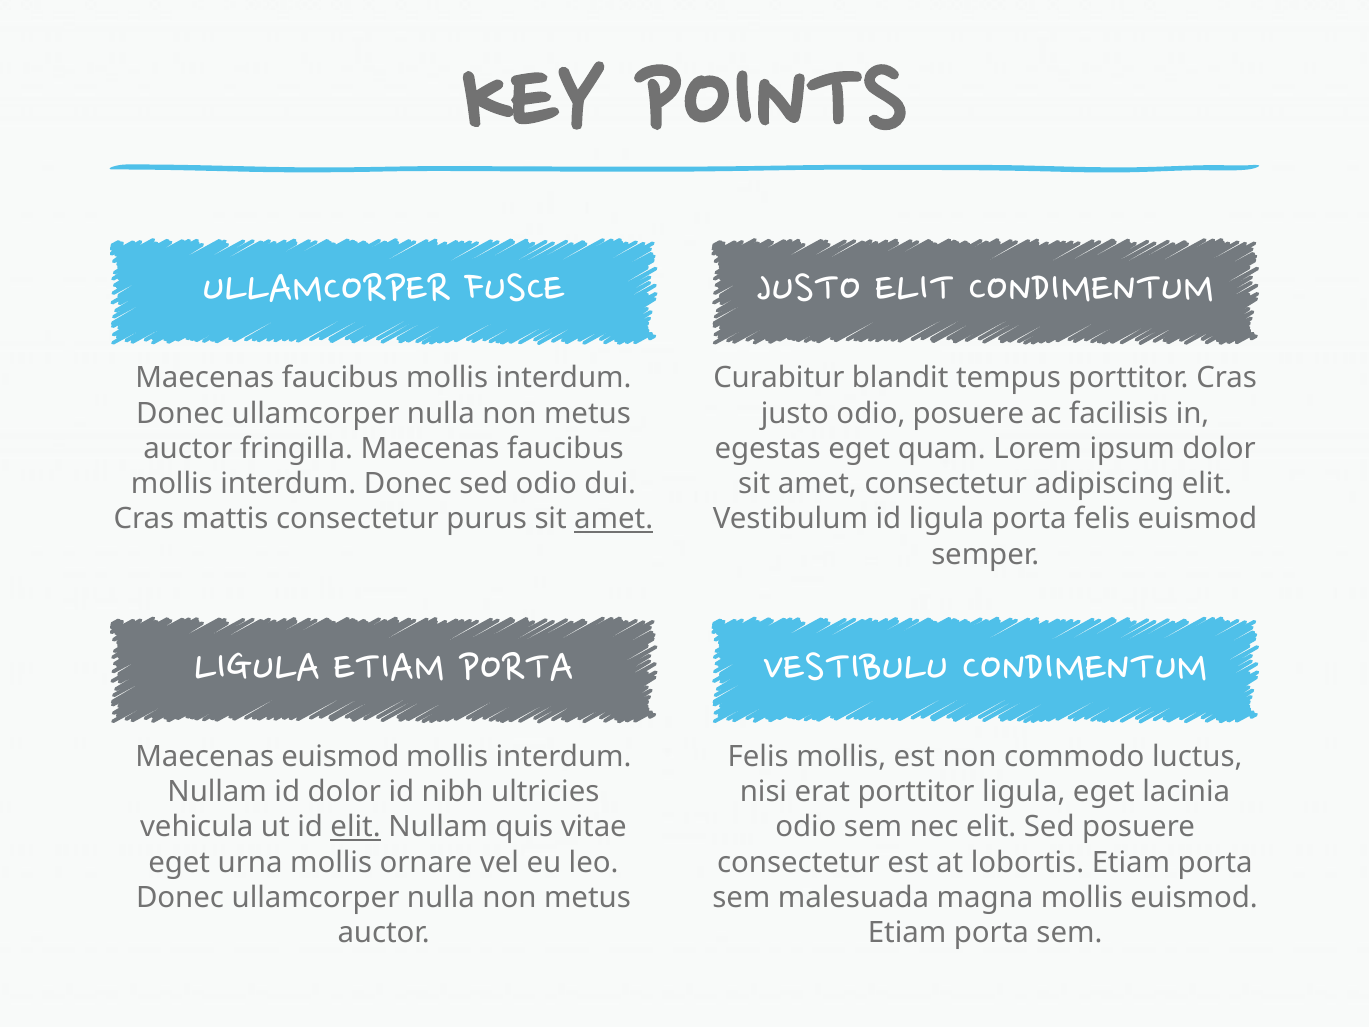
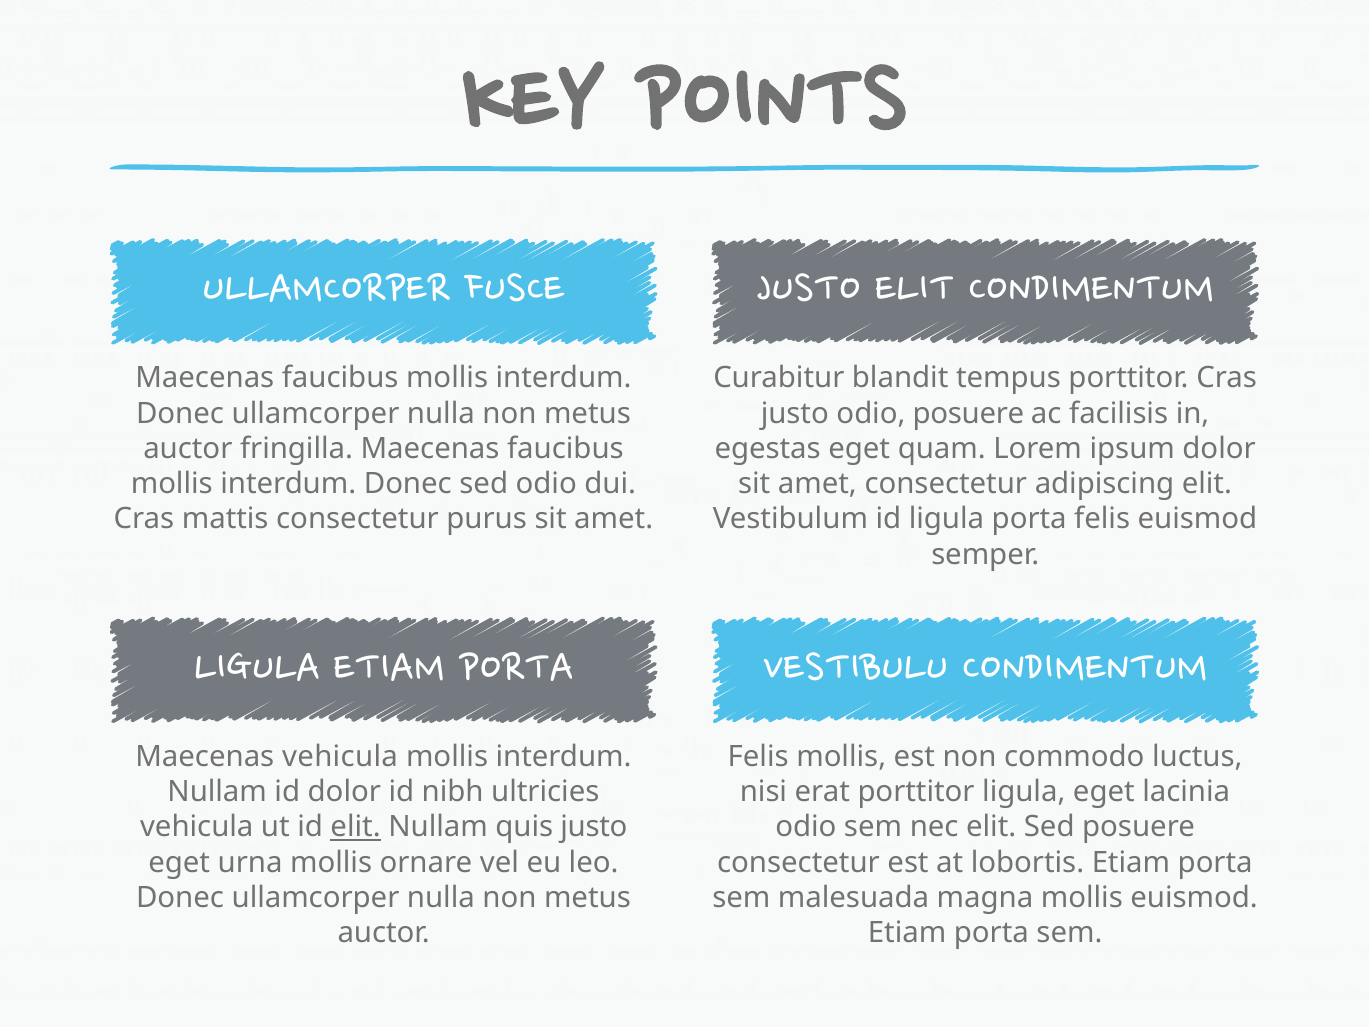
amet at (614, 519) underline: present -> none
Maecenas euismod: euismod -> vehicula
quis vitae: vitae -> justo
